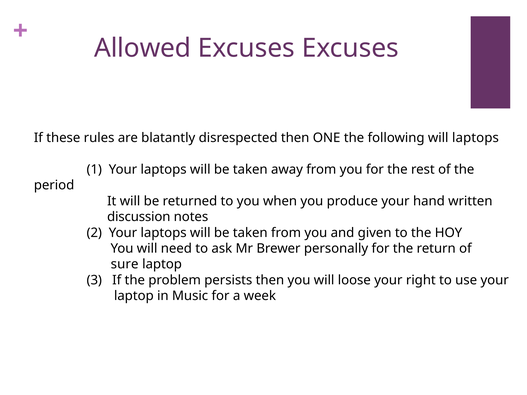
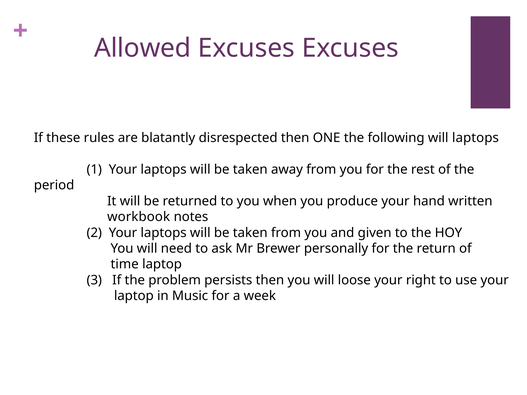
discussion: discussion -> workbook
sure: sure -> time
